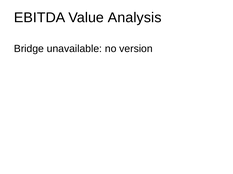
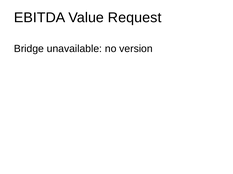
Analysis: Analysis -> Request
